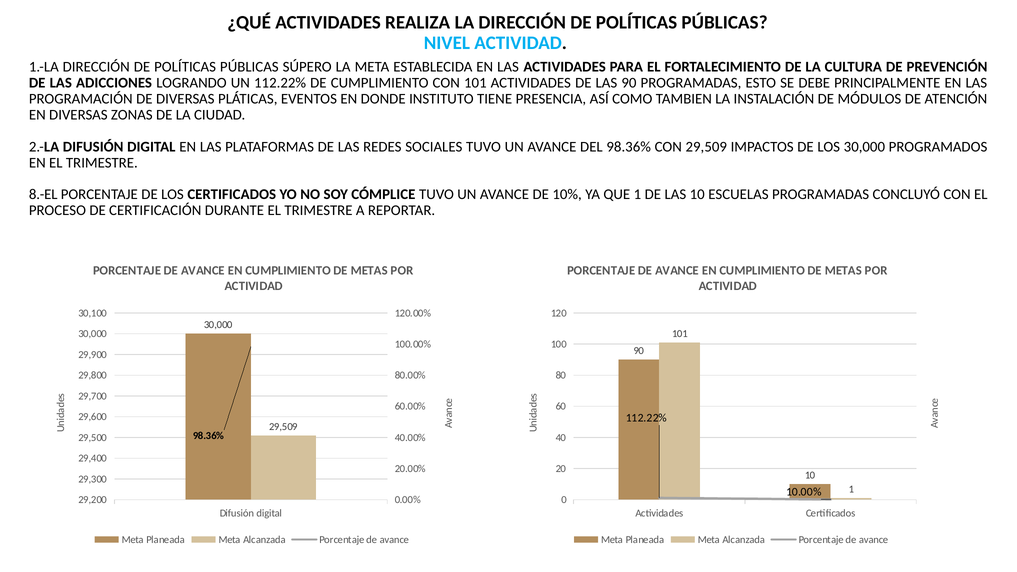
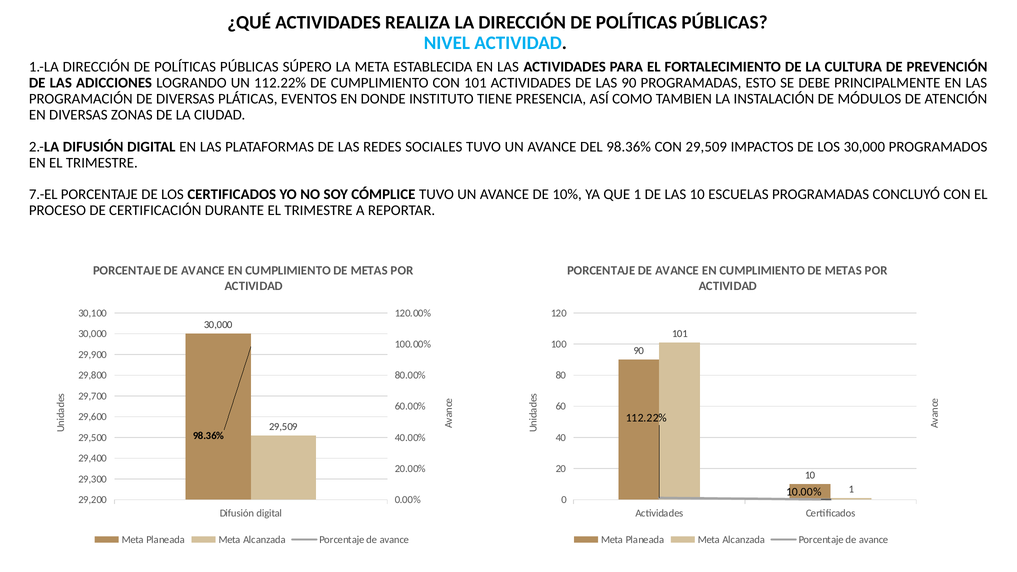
8.-EL: 8.-EL -> 7.-EL
